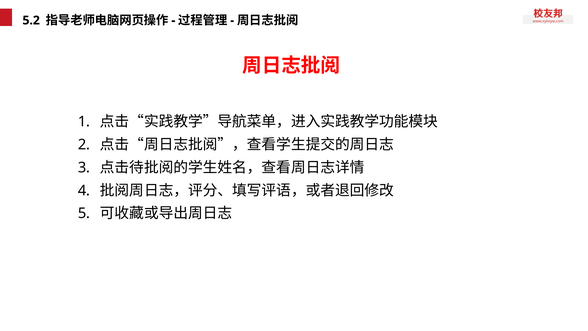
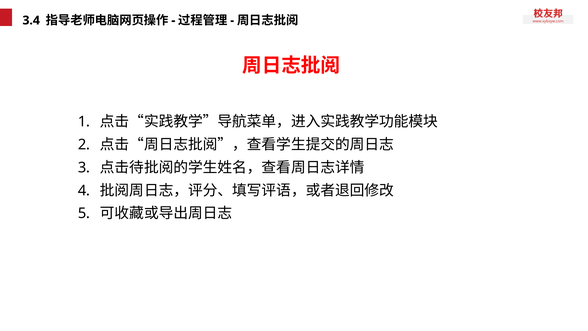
5.2: 5.2 -> 3.4
